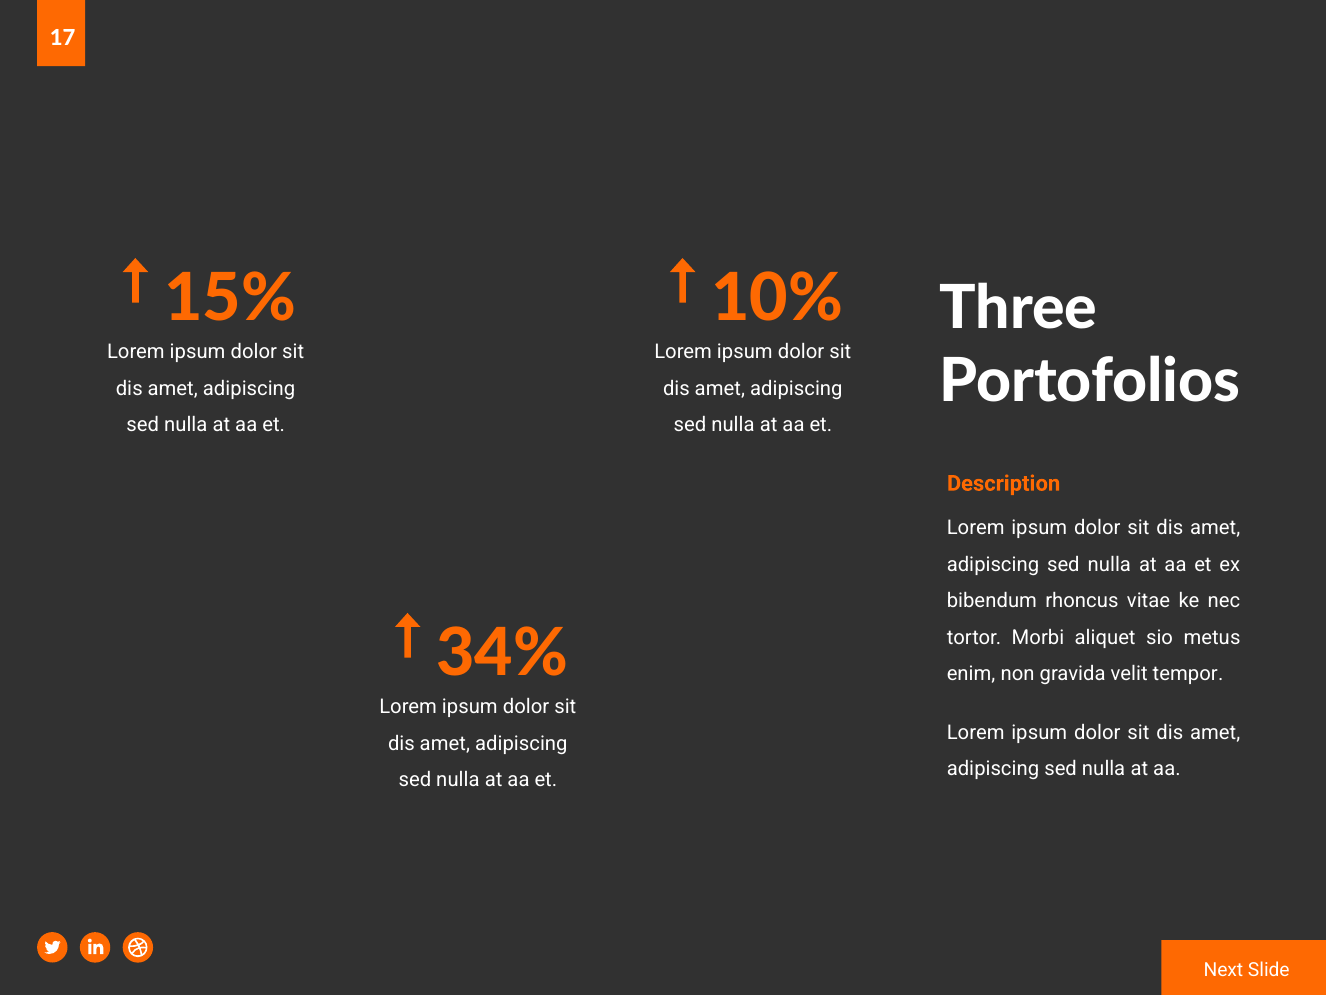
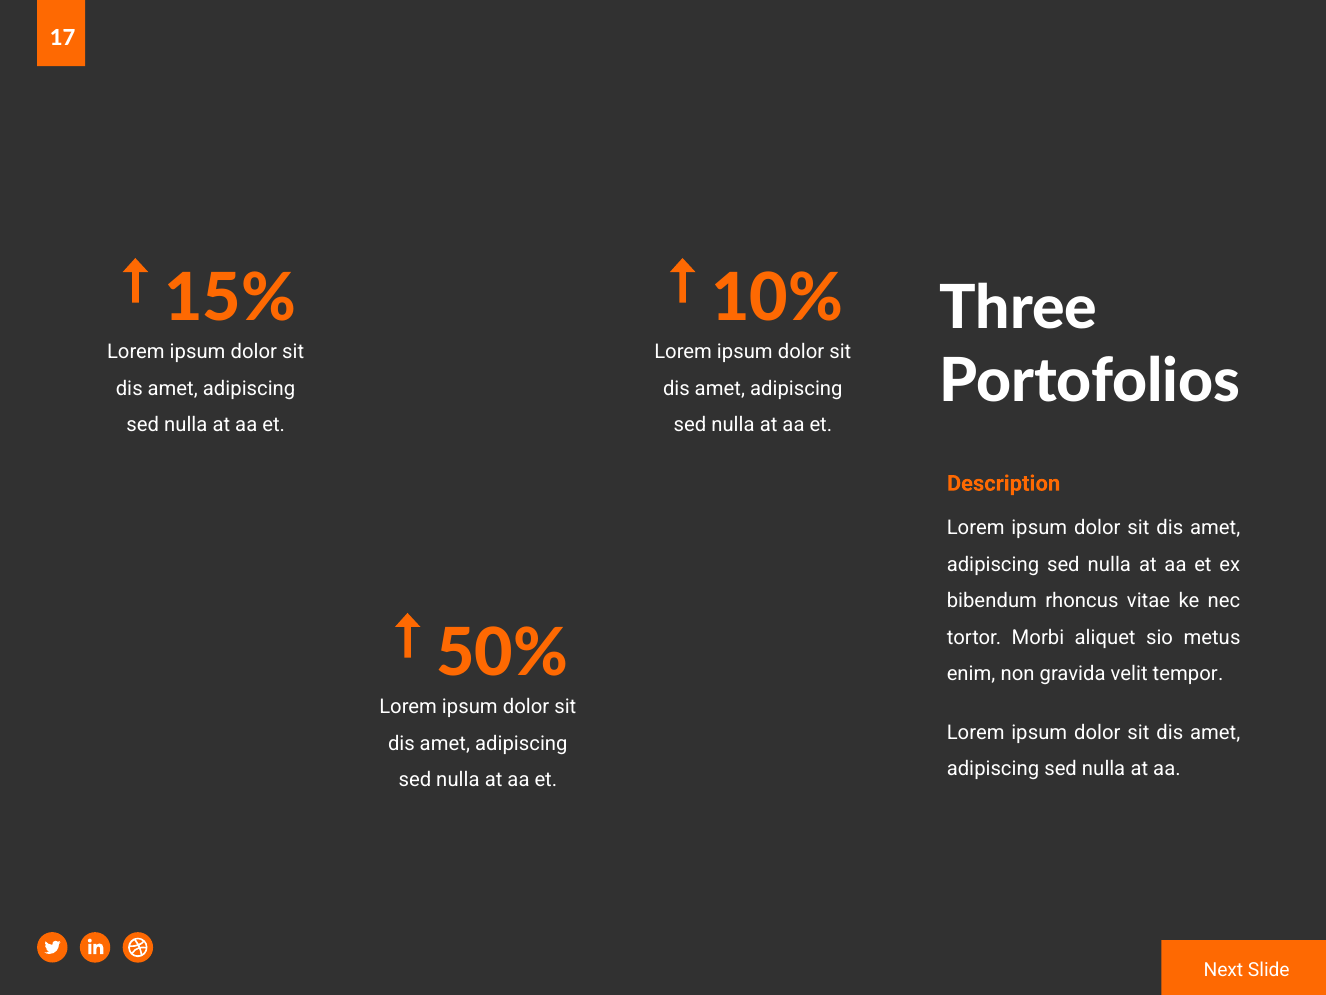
34%: 34% -> 50%
